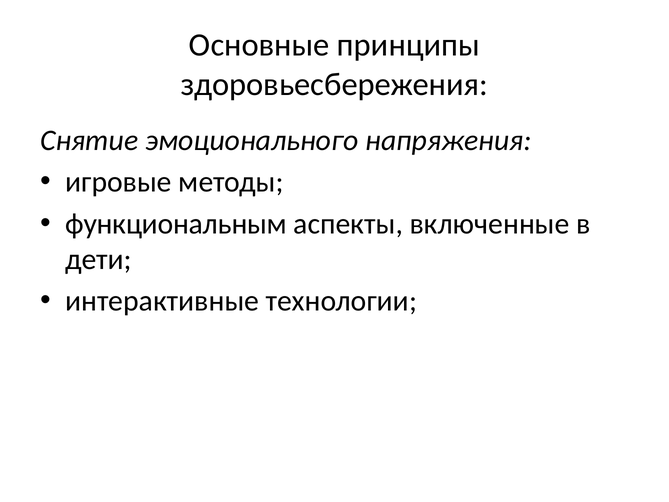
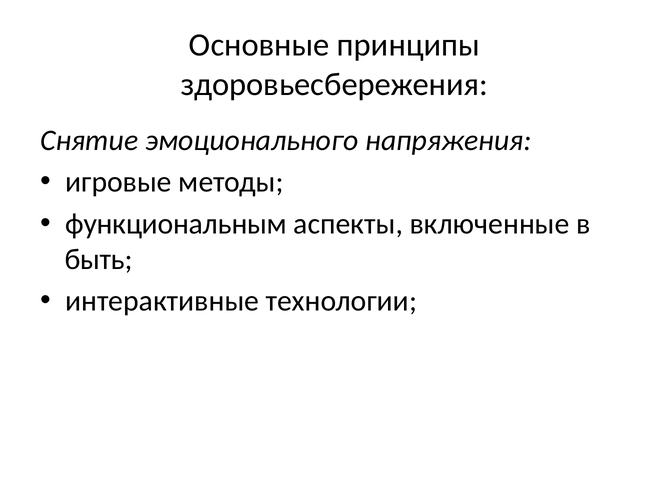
дети: дети -> быть
